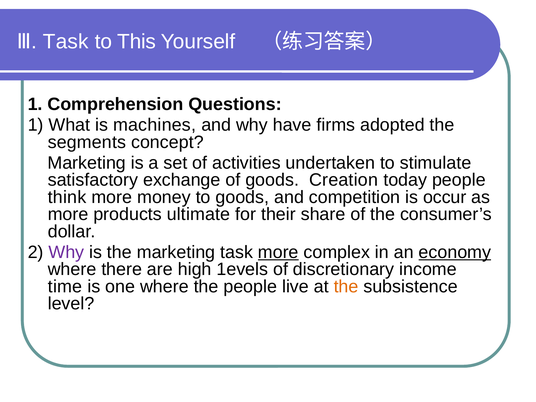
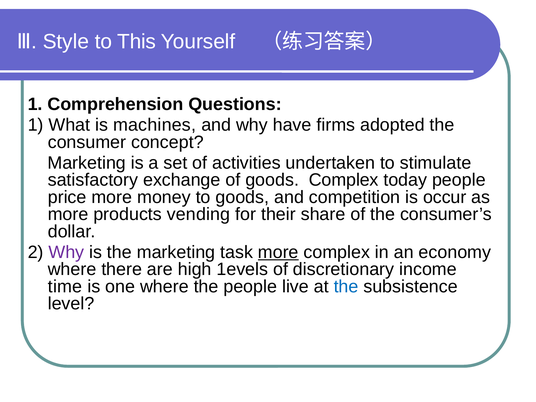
Ⅲ Task: Task -> Style
segments: segments -> consumer
goods Creation: Creation -> Complex
think: think -> price
ultimate: ultimate -> vending
economy underline: present -> none
the at (346, 287) colour: orange -> blue
